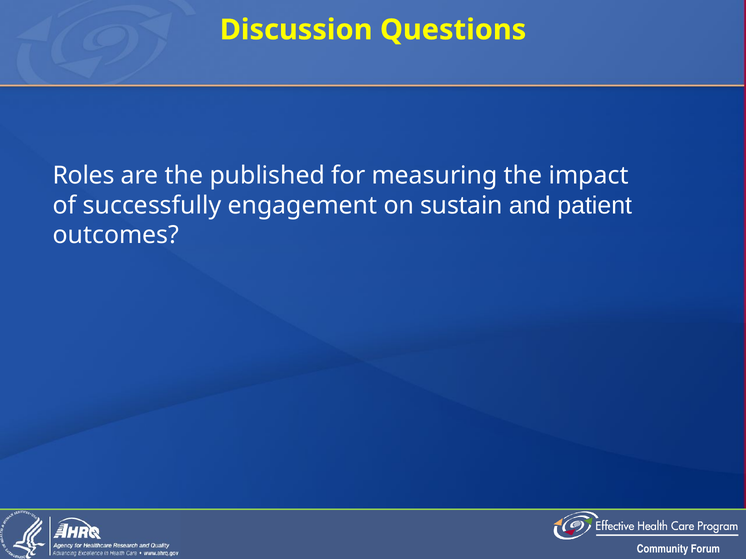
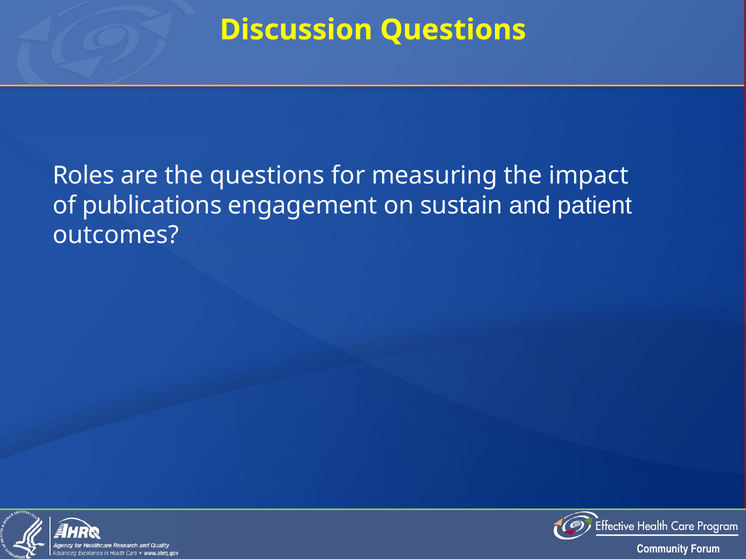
the published: published -> questions
successfully: successfully -> publications
